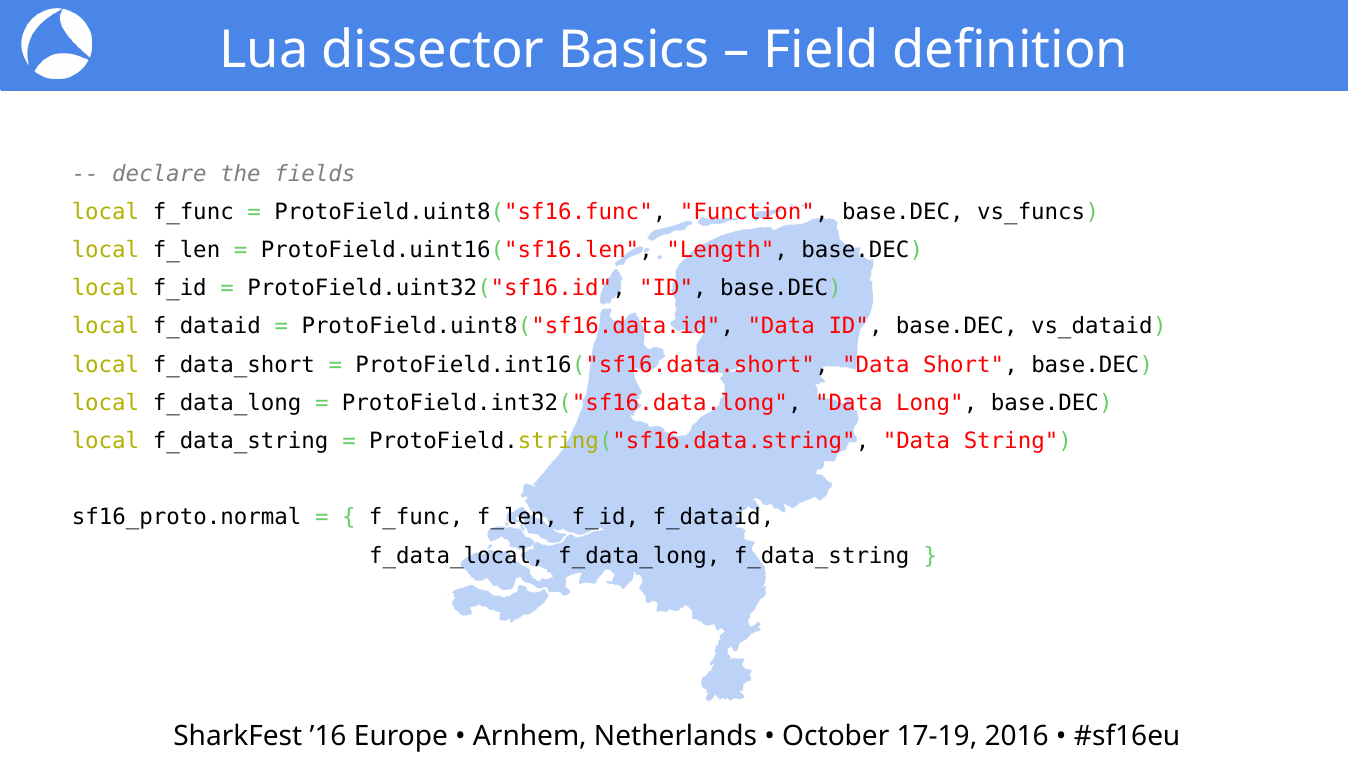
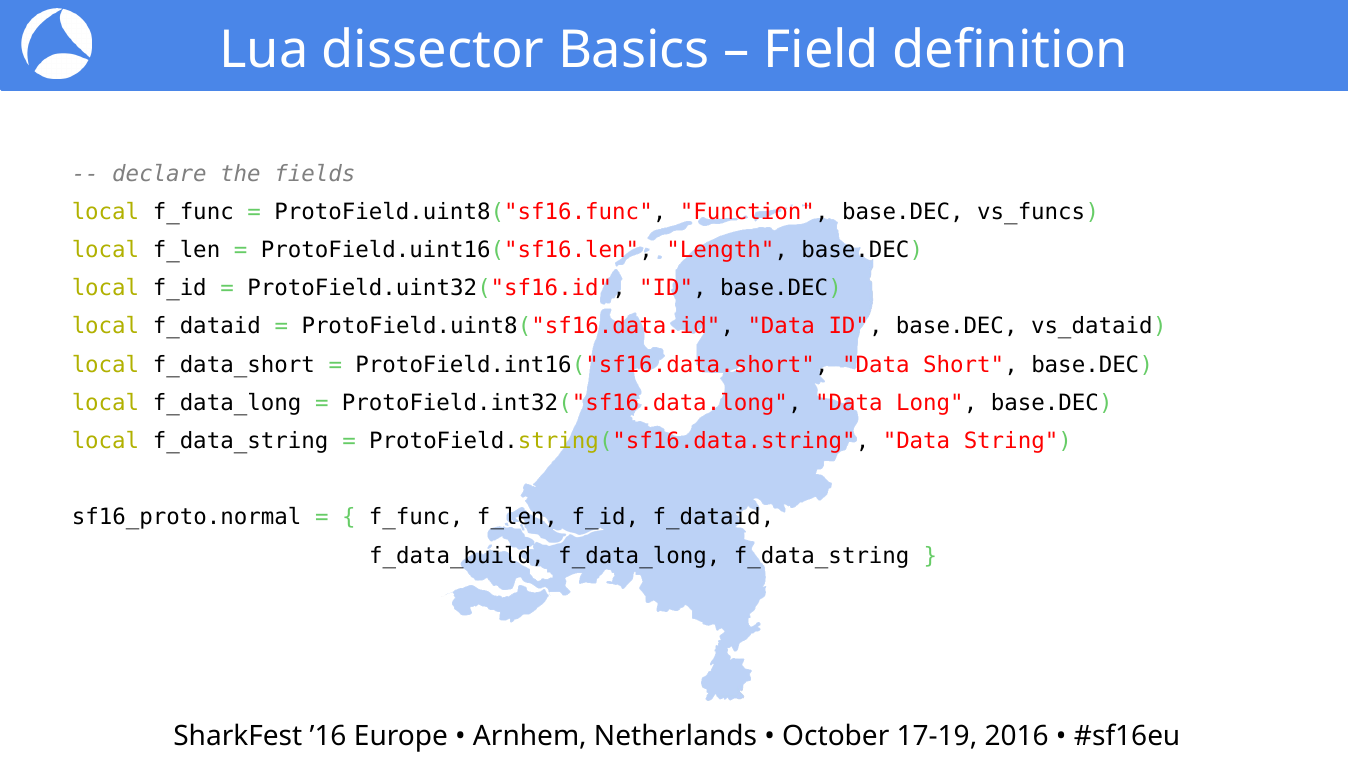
f_data_local: f_data_local -> f_data_build
